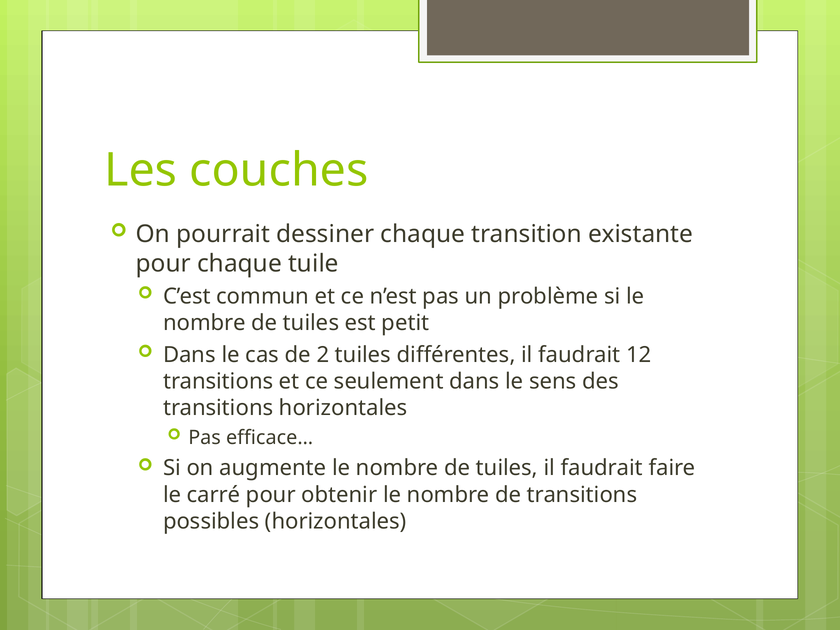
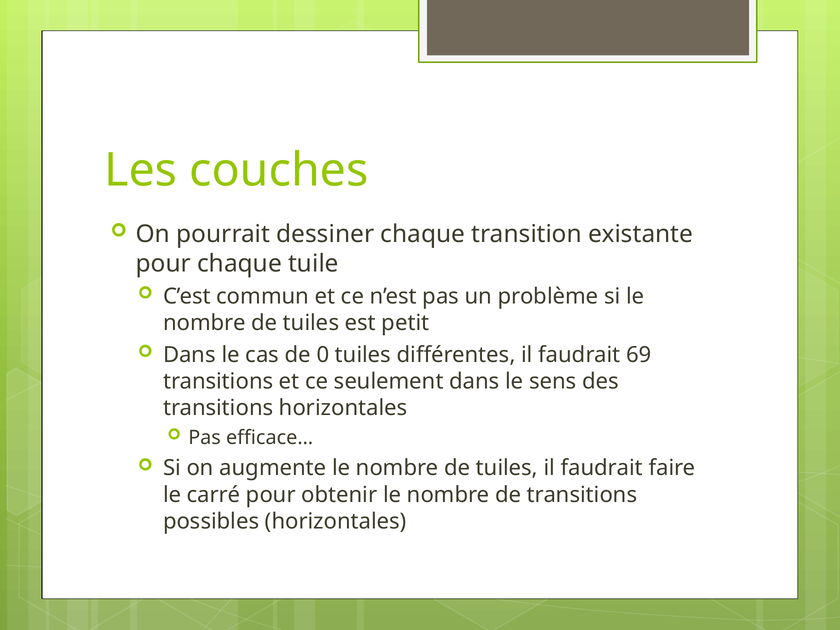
2: 2 -> 0
12: 12 -> 69
